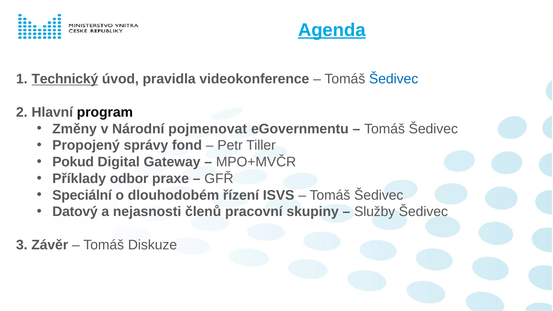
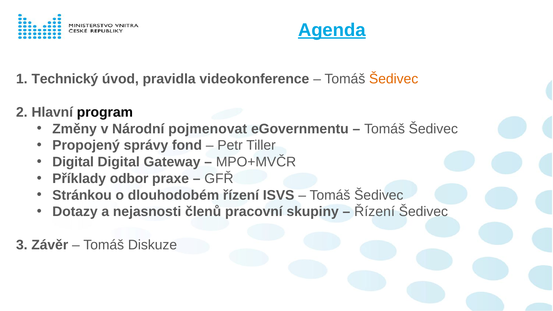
Technický underline: present -> none
Šedivec at (394, 79) colour: blue -> orange
Pokud at (73, 162): Pokud -> Digital
Speciální: Speciální -> Stránkou
Datový: Datový -> Dotazy
Služby at (375, 212): Služby -> Řízení
